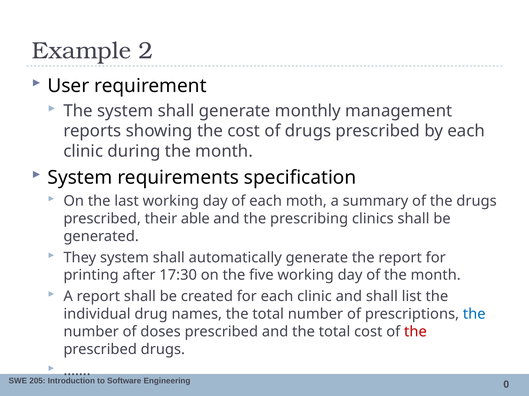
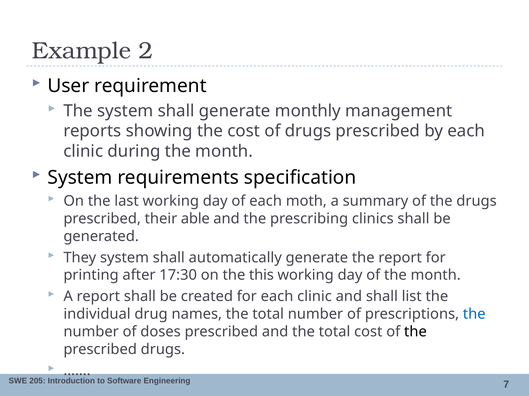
five: five -> this
the at (415, 332) colour: red -> black
0: 0 -> 7
